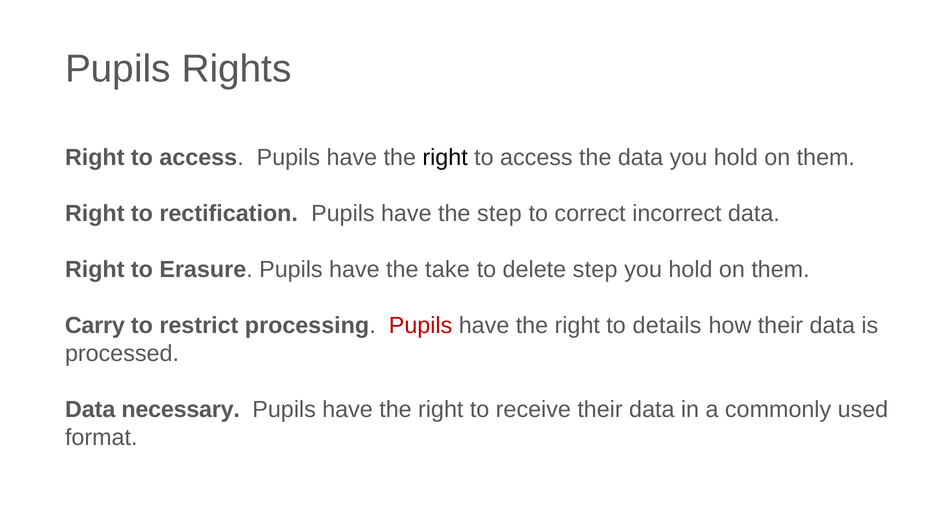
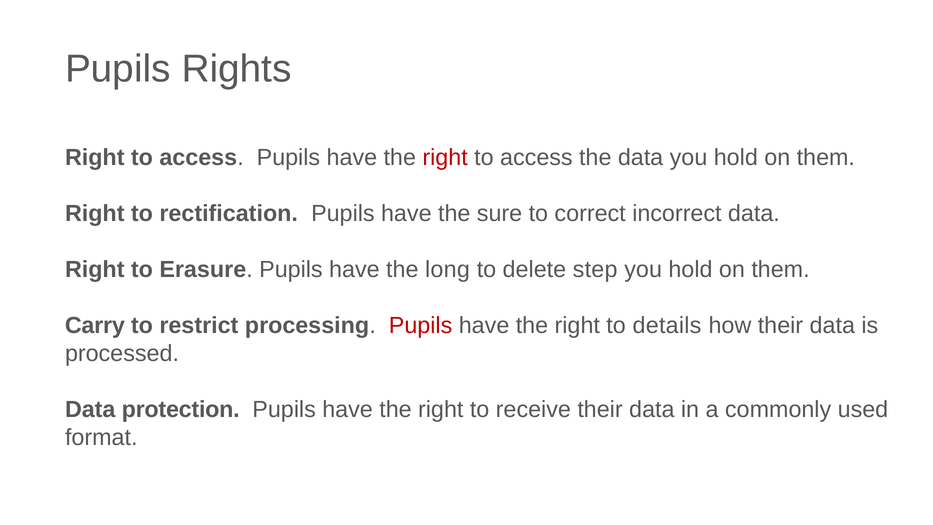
right at (445, 157) colour: black -> red
the step: step -> sure
take: take -> long
necessary: necessary -> protection
